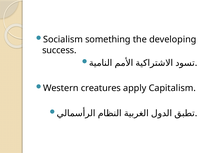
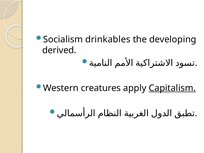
something: something -> drinkables
success: success -> derived
Capitalism underline: none -> present
